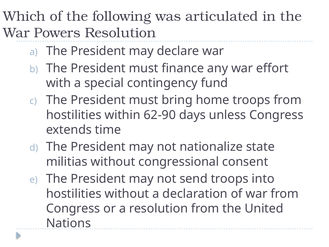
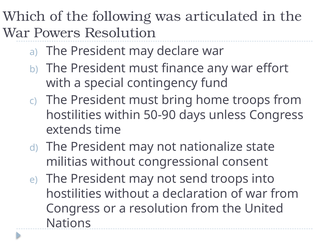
62-90: 62-90 -> 50-90
